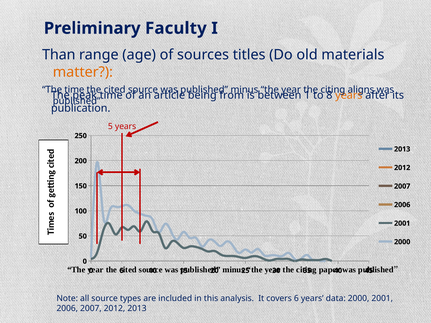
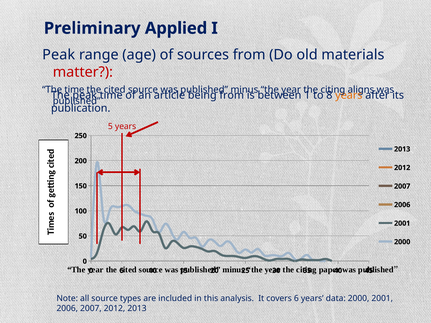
Faculty: Faculty -> Applied
Than at (59, 55): Than -> Peak
sources titles: titles -> from
matter colour: orange -> red
